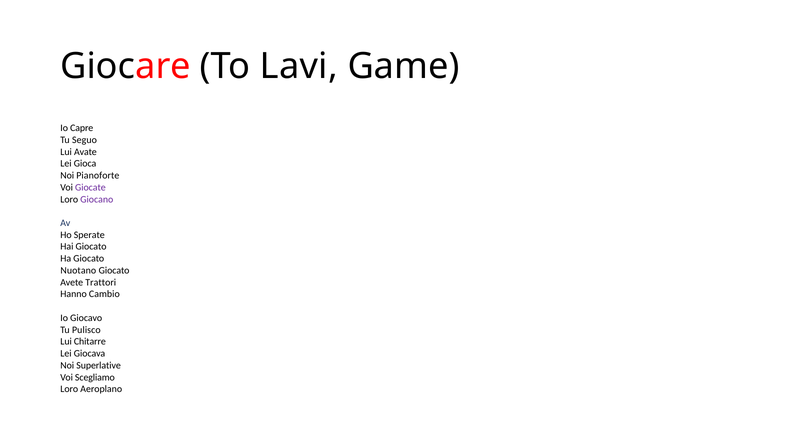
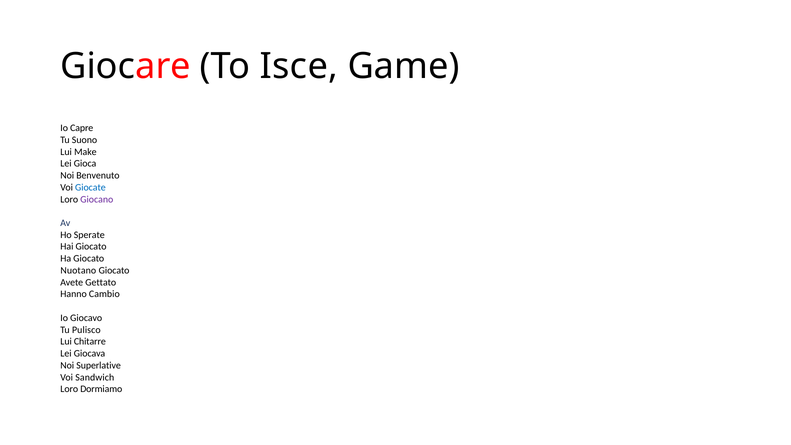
Lavi: Lavi -> Isce
Seguo: Seguo -> Suono
Avate: Avate -> Make
Pianoforte: Pianoforte -> Benvenuto
Giocate colour: purple -> blue
Trattori: Trattori -> Gettato
Scegliamo: Scegliamo -> Sandwich
Aeroplano: Aeroplano -> Dormiamo
